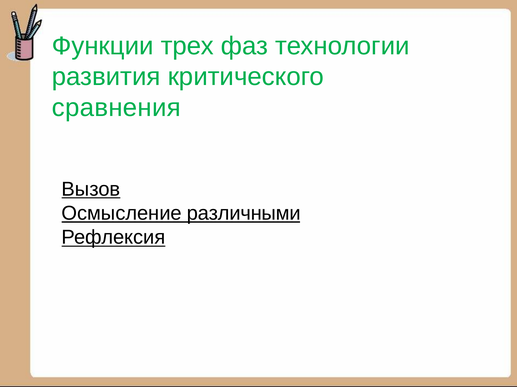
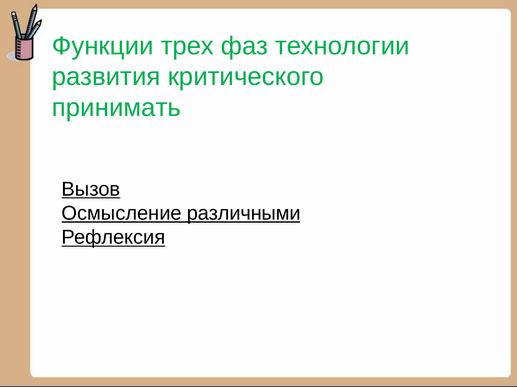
сравнения: сравнения -> принимать
